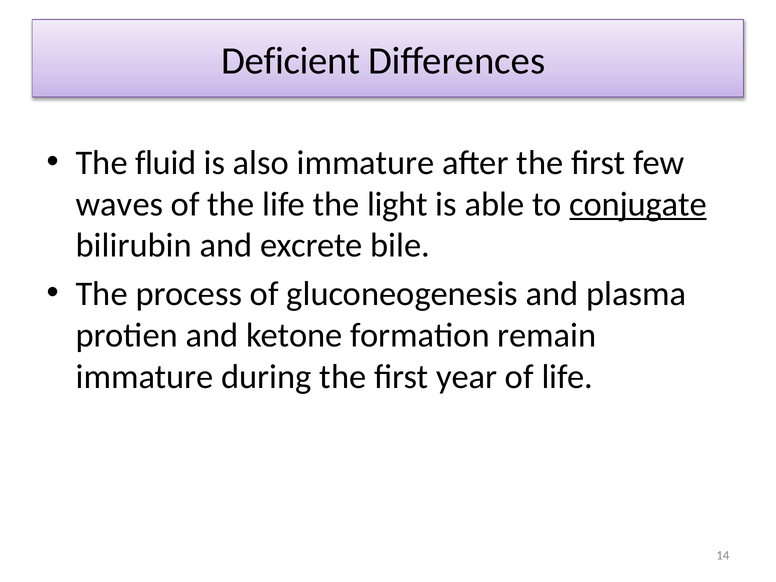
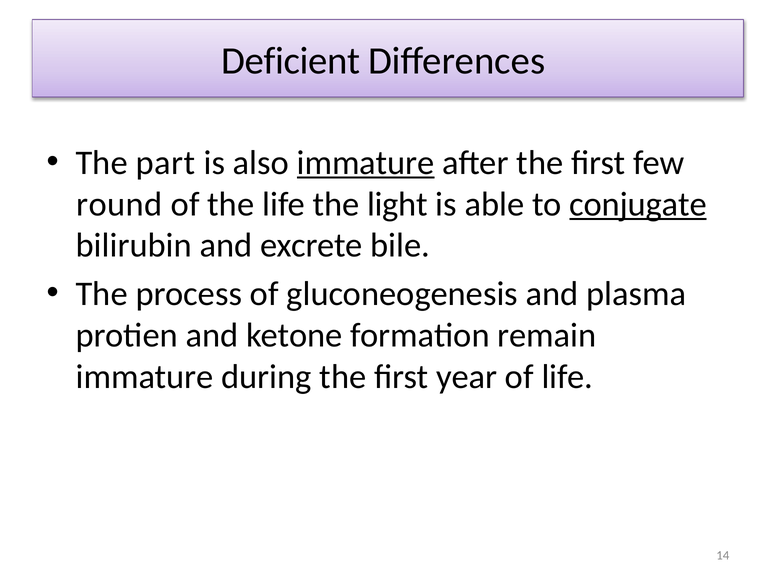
fluid: fluid -> part
immature at (366, 163) underline: none -> present
waves: waves -> round
